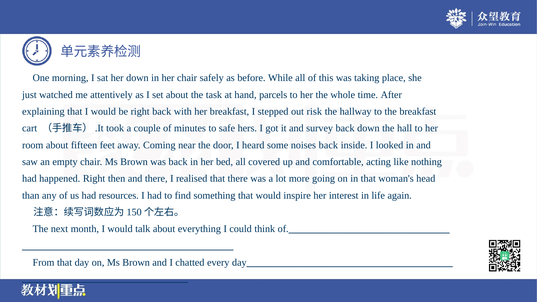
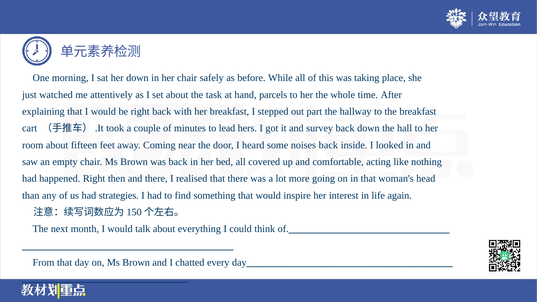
risk: risk -> part
safe: safe -> lead
resources: resources -> strategies
